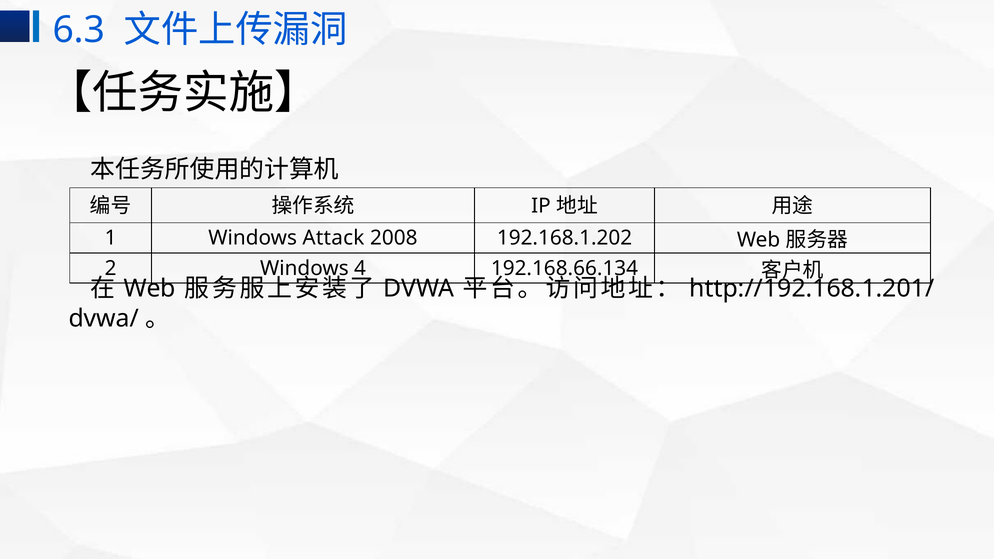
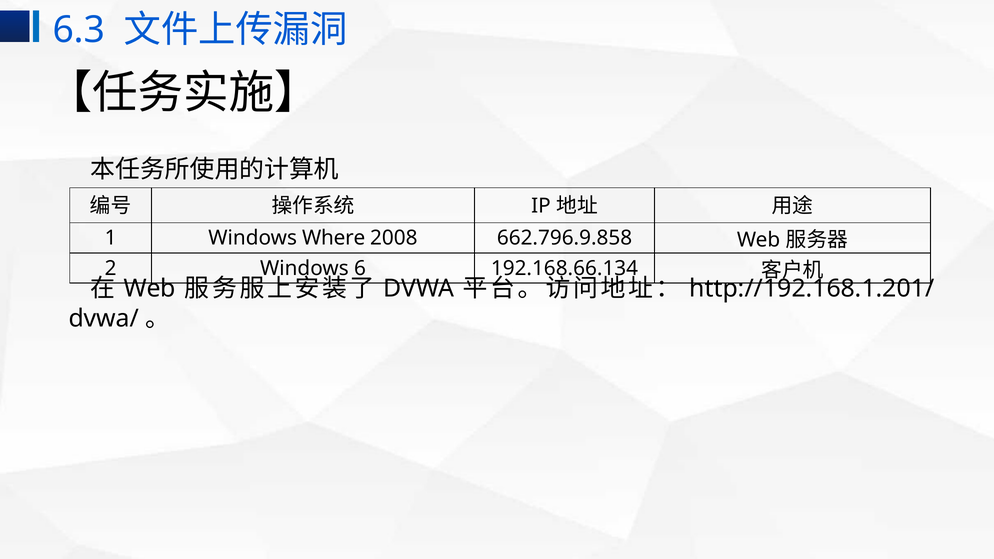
Attack: Attack -> Where
192.168.1.202: 192.168.1.202 -> 662.796.9.858
4: 4 -> 6
